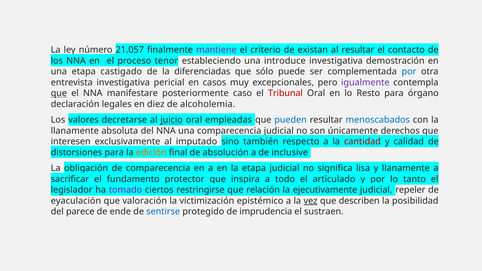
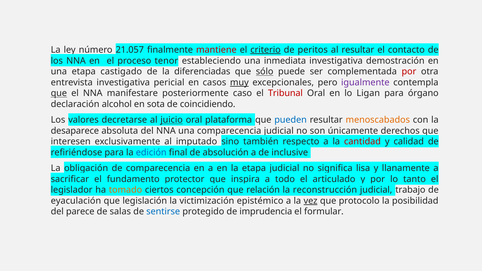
mantiene colour: purple -> red
criterio underline: none -> present
existan: existan -> peritos
introduce: introduce -> inmediata
sólo underline: none -> present
por at (409, 72) colour: blue -> red
muy underline: none -> present
Resto: Resto -> Ligan
legales: legales -> alcohol
diez: diez -> sota
alcoholemia: alcoholemia -> coincidiendo
empleadas: empleadas -> plataforma
menoscabados colour: blue -> orange
llanamente at (75, 131): llanamente -> desaparece
distorsiones: distorsiones -> refiriéndose
edición colour: orange -> blue
tomado colour: purple -> orange
restringirse: restringirse -> concepción
ejecutivamente: ejecutivamente -> reconstrucción
repeler: repeler -> trabajo
valoración: valoración -> legislación
describen: describen -> protocolo
ende: ende -> salas
sustraen: sustraen -> formular
